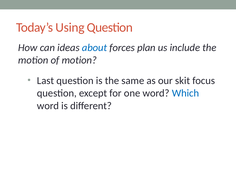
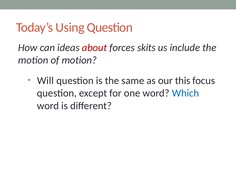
about colour: blue -> red
plan: plan -> skits
Last: Last -> Will
skit: skit -> this
